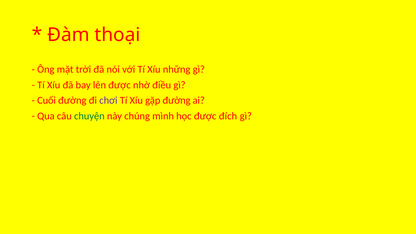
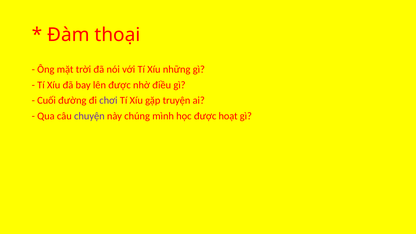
gặp đường: đường -> truyện
chuyện colour: green -> purple
đích: đích -> hoạt
